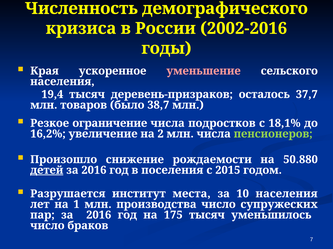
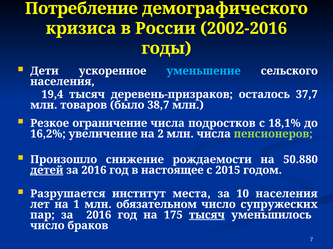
Численность: Численность -> Потребление
Края: Края -> Дети
уменьшение colour: pink -> light blue
поселения: поселения -> настоящее
производства: производства -> обязательном
тысяч at (207, 216) underline: none -> present
